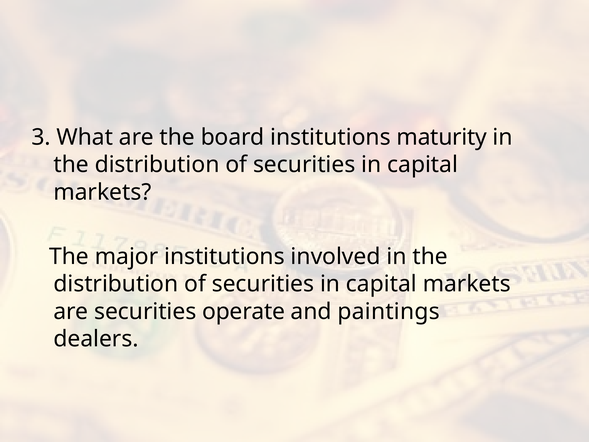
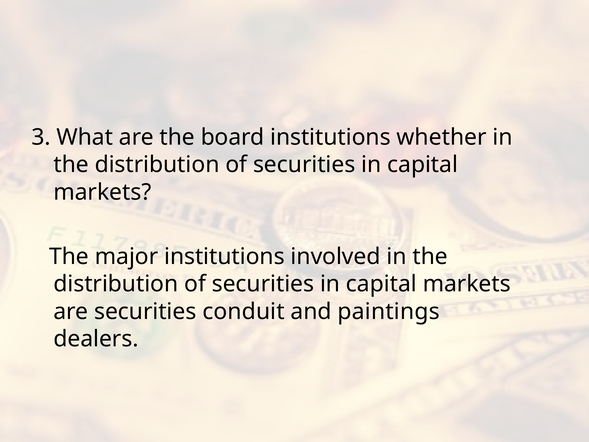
maturity: maturity -> whether
operate: operate -> conduit
